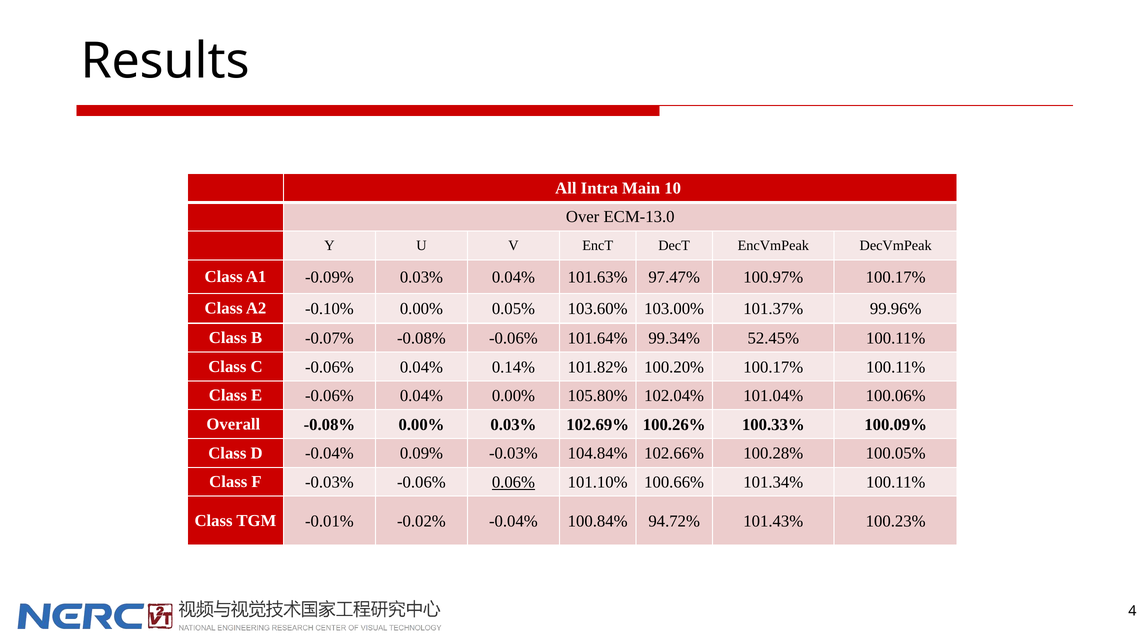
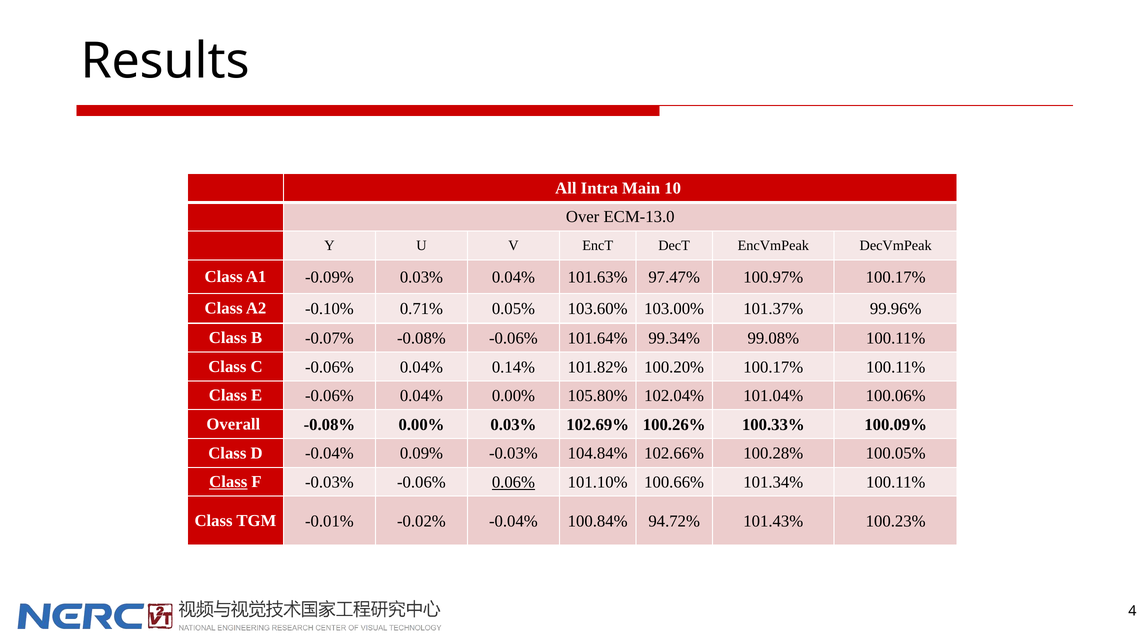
-0.10% 0.00%: 0.00% -> 0.71%
52.45%: 52.45% -> 99.08%
Class at (228, 482) underline: none -> present
